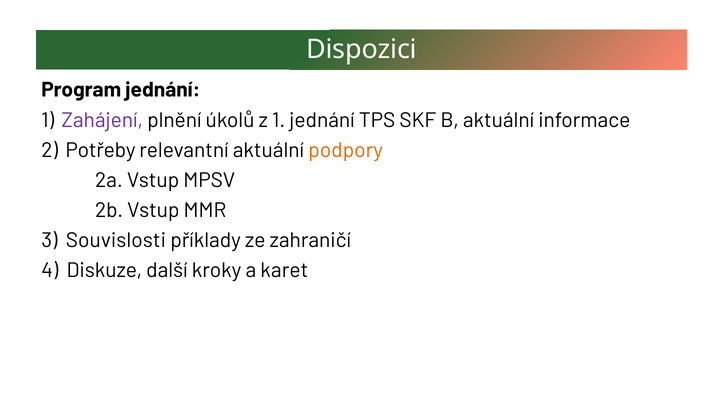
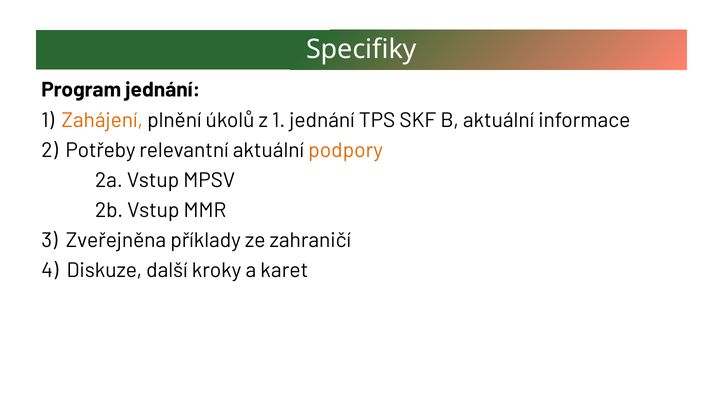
Dispozici: Dispozici -> Specifiky
Zahájení colour: purple -> orange
Souvislosti: Souvislosti -> Zveřejněna
